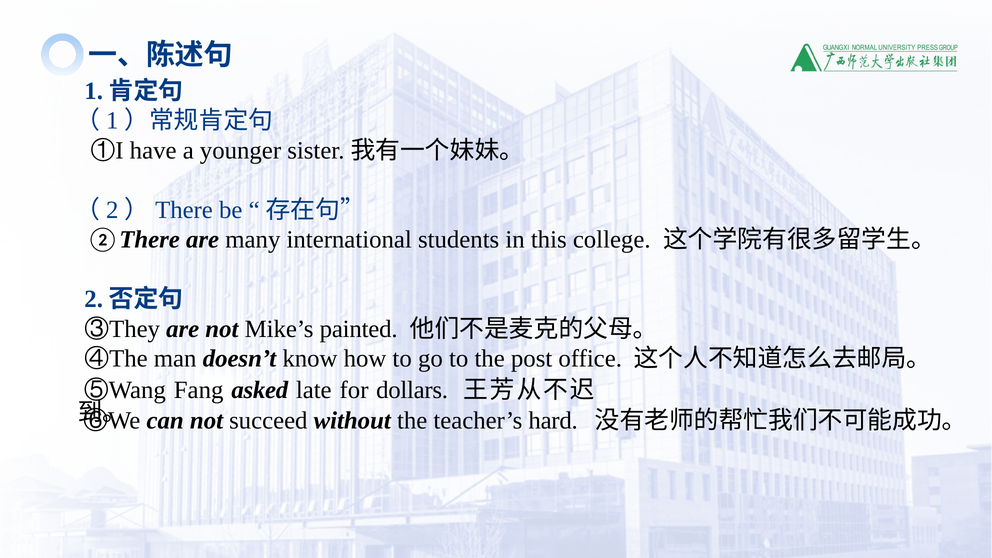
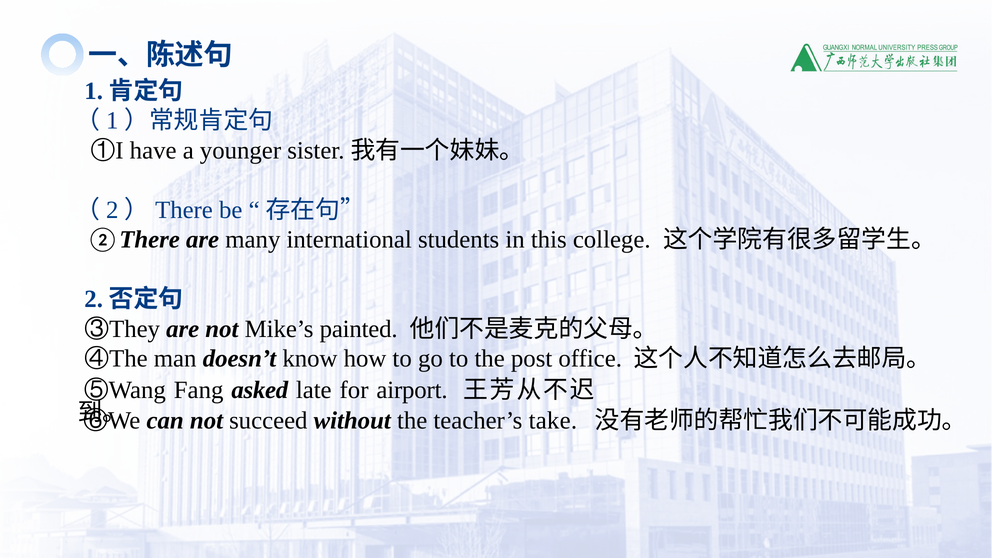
dollars: dollars -> airport
hard: hard -> take
